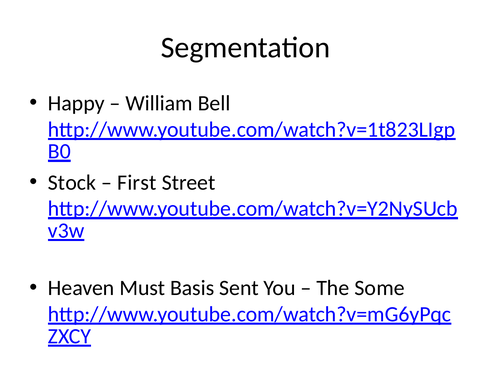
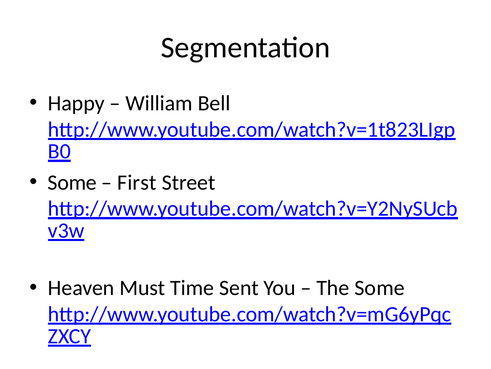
Stock at (72, 182): Stock -> Some
Basis: Basis -> Time
